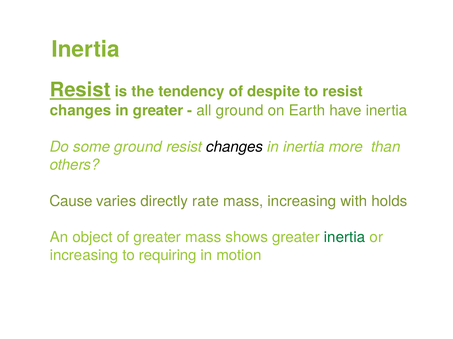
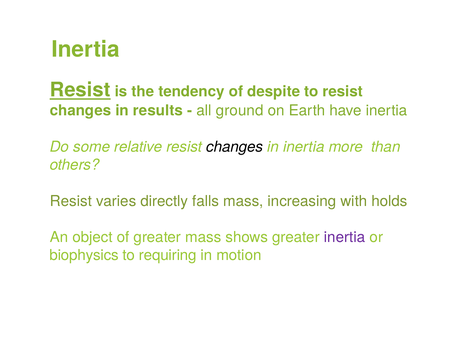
in greater: greater -> results
some ground: ground -> relative
Cause at (71, 202): Cause -> Resist
rate: rate -> falls
inertia at (345, 238) colour: green -> purple
increasing at (84, 256): increasing -> biophysics
